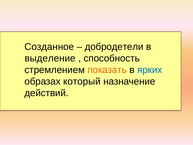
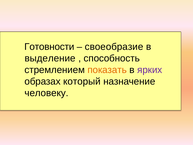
Созданное: Созданное -> Готовности
добродетели: добродетели -> своеобразие
ярких colour: blue -> purple
действий: действий -> человеку
